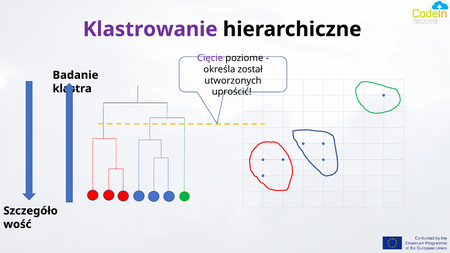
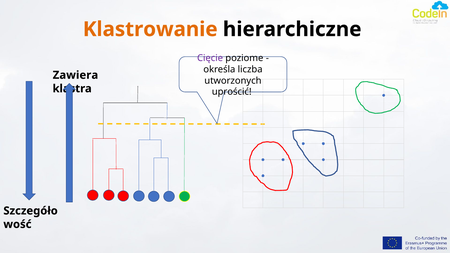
Klastrowanie colour: purple -> orange
został: został -> liczba
Badanie: Badanie -> Zawiera
